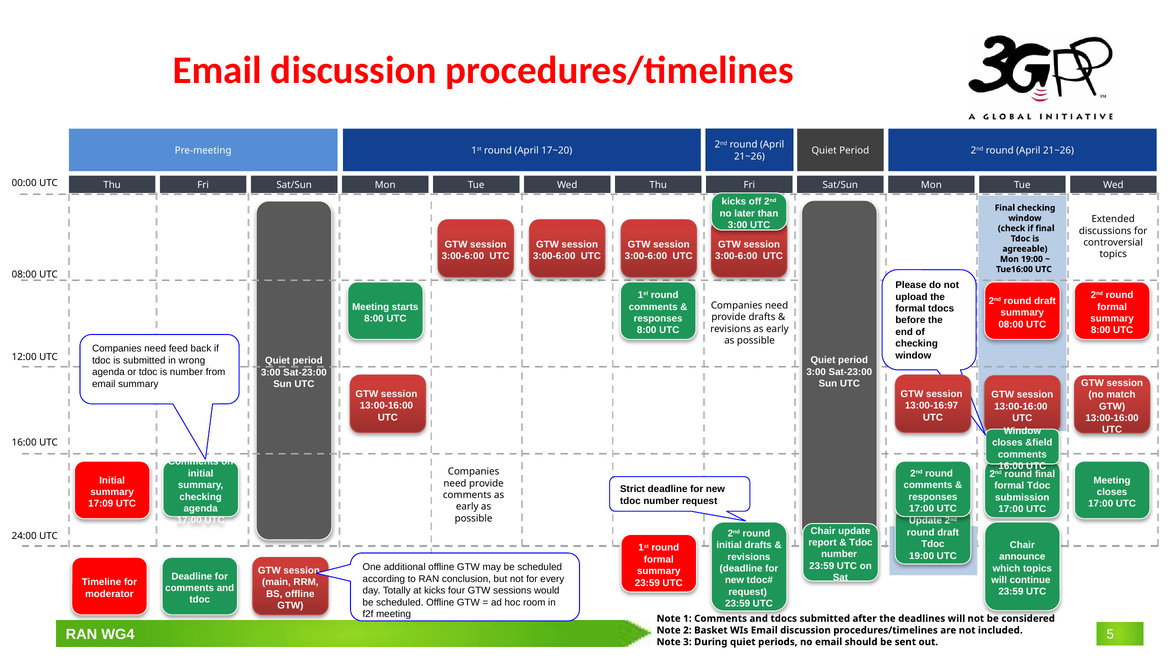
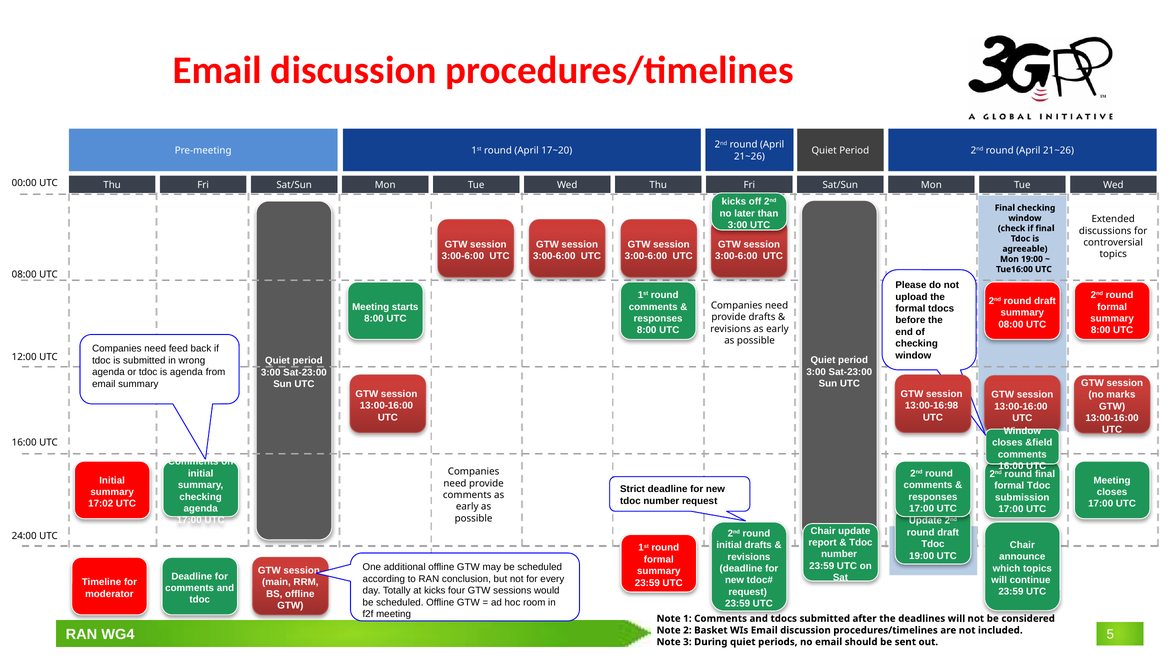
is number: number -> agenda
match: match -> marks
13:00-16:97: 13:00-16:97 -> 13:00-16:98
17:09: 17:09 -> 17:02
